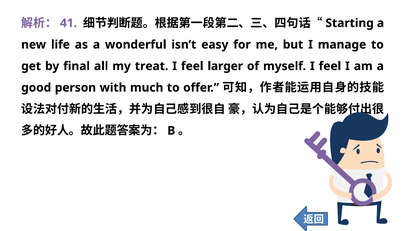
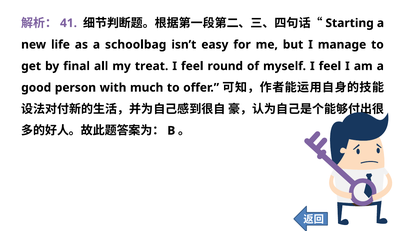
wonderful: wonderful -> schoolbag
larger: larger -> round
